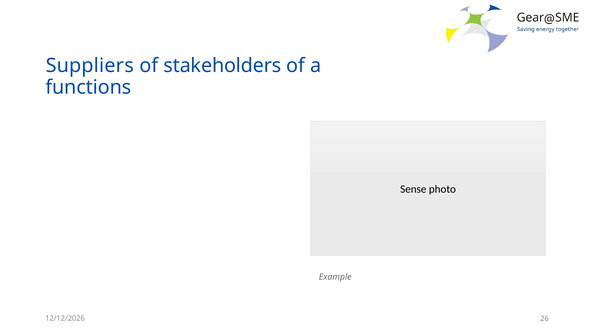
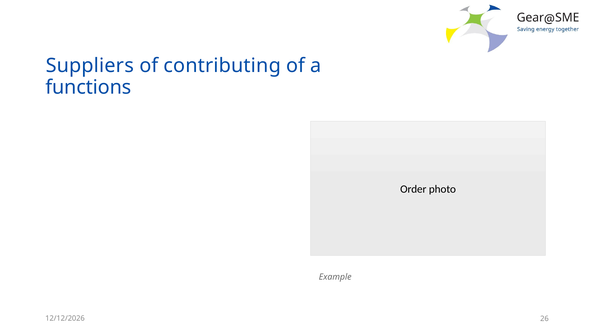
stakeholders: stakeholders -> contributing
Sense: Sense -> Order
